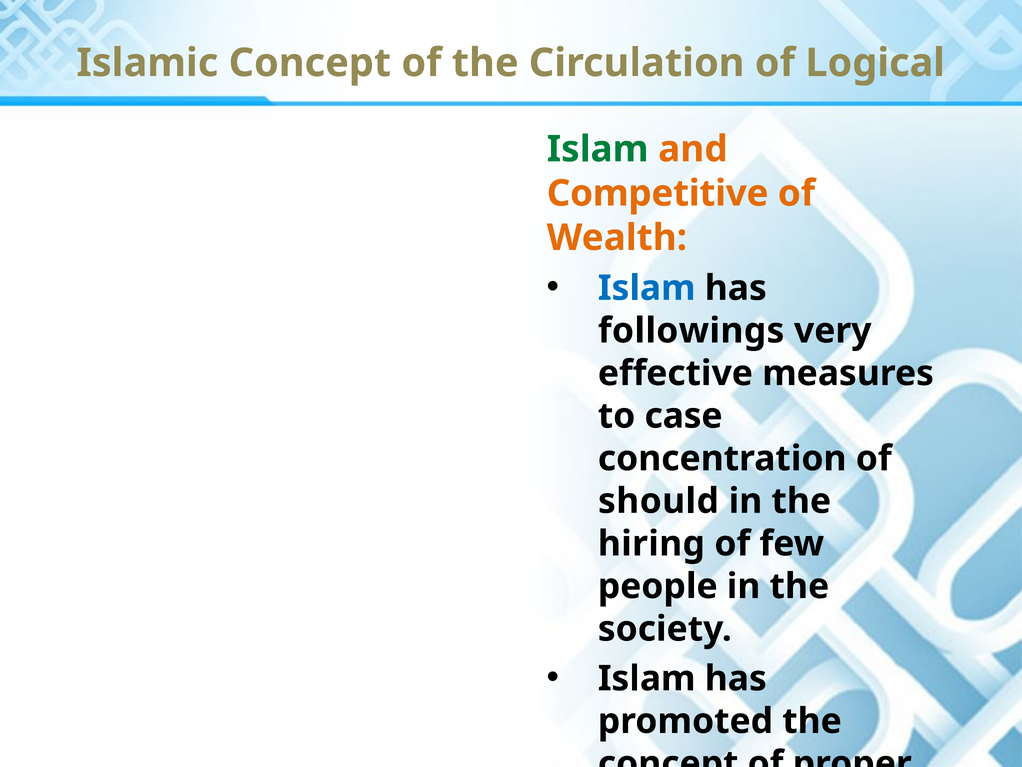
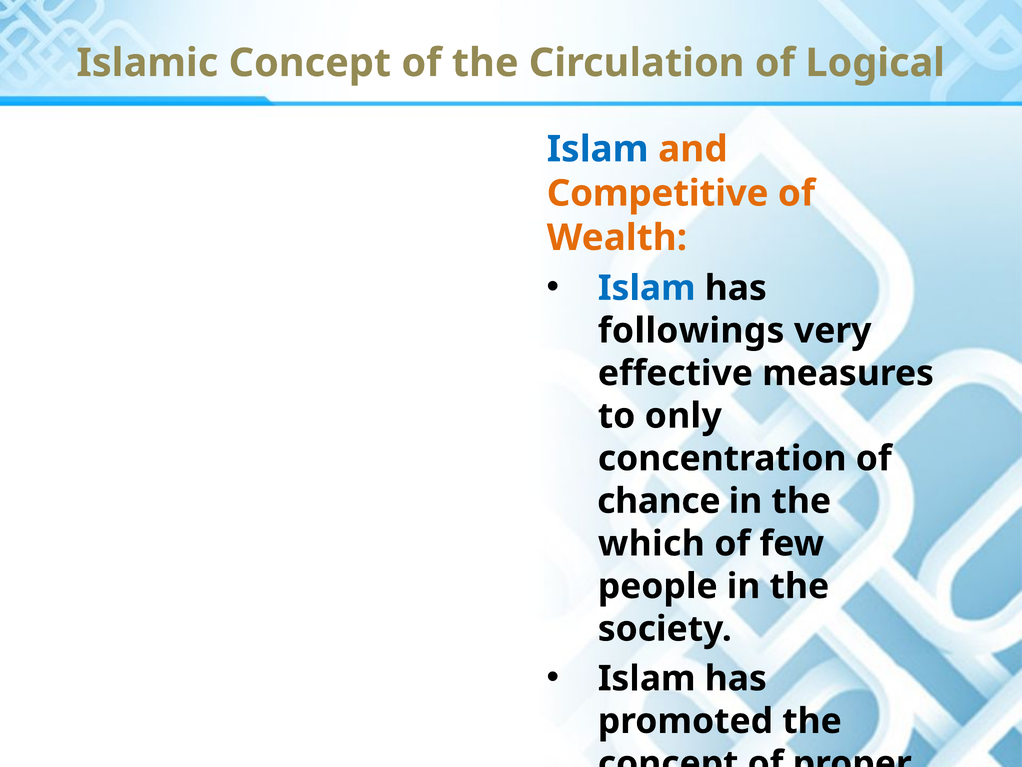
Islam at (598, 149) colour: green -> blue
case: case -> only
should: should -> chance
hiring: hiring -> which
